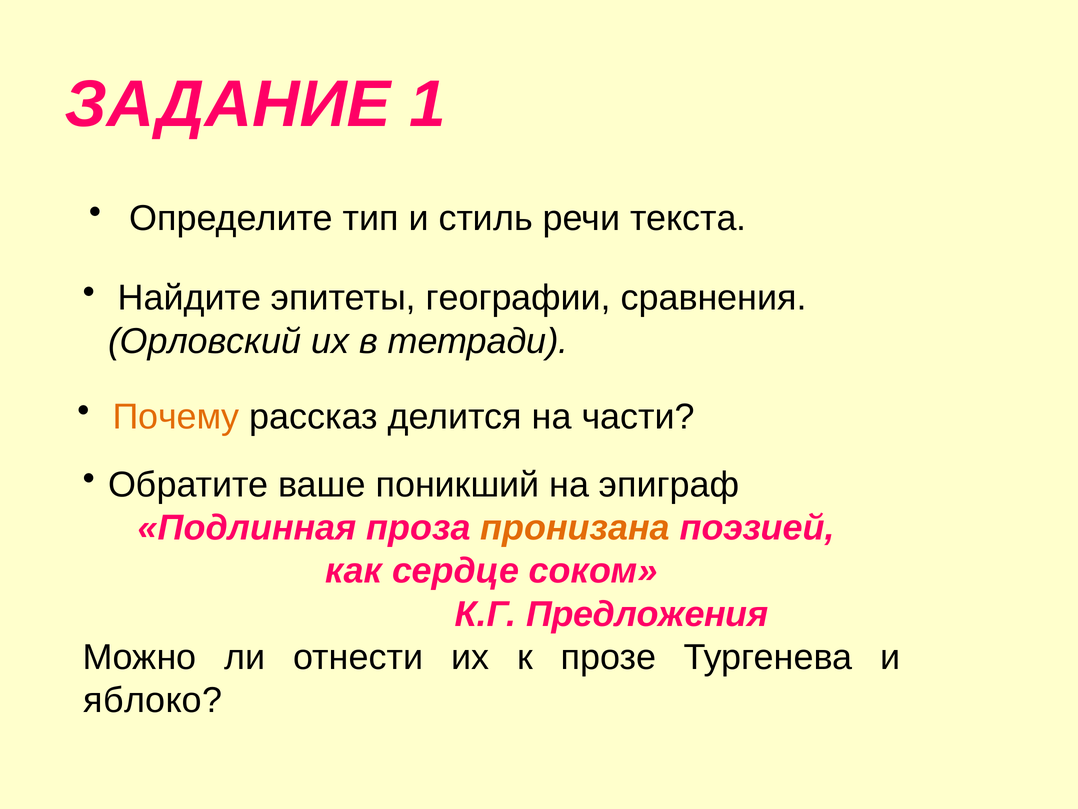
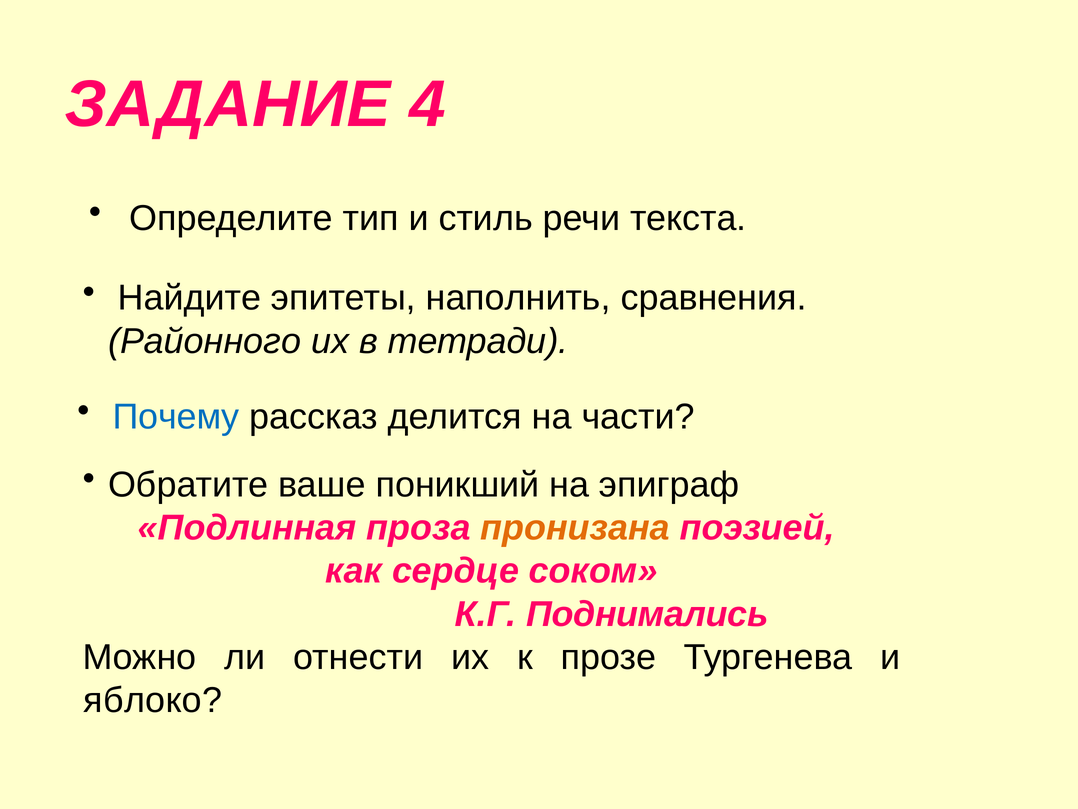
1: 1 -> 4
географии: географии -> наполнить
Орловский: Орловский -> Районного
Почему colour: orange -> blue
Предложения: Предложения -> Поднимались
